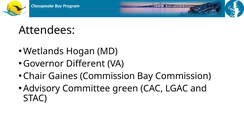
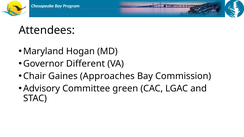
Wetlands: Wetlands -> Maryland
Gaines Commission: Commission -> Approaches
